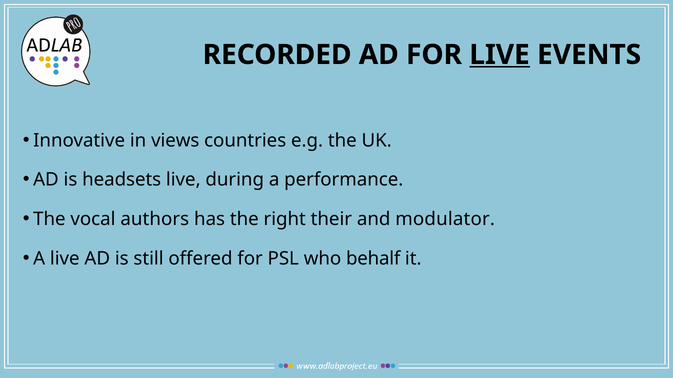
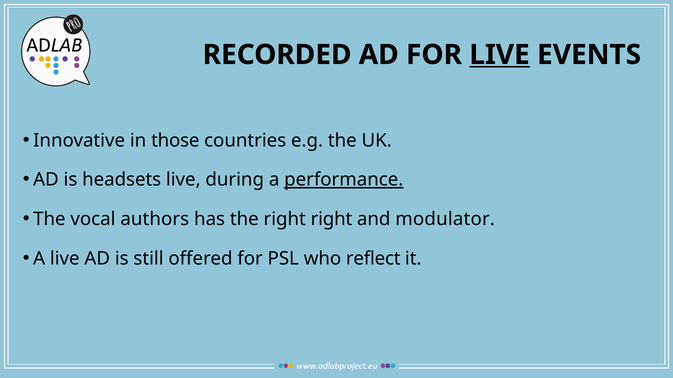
views: views -> those
performance underline: none -> present
right their: their -> right
behalf: behalf -> reflect
